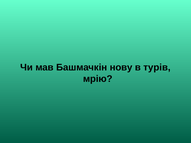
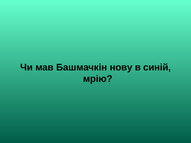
турів: турів -> синій
